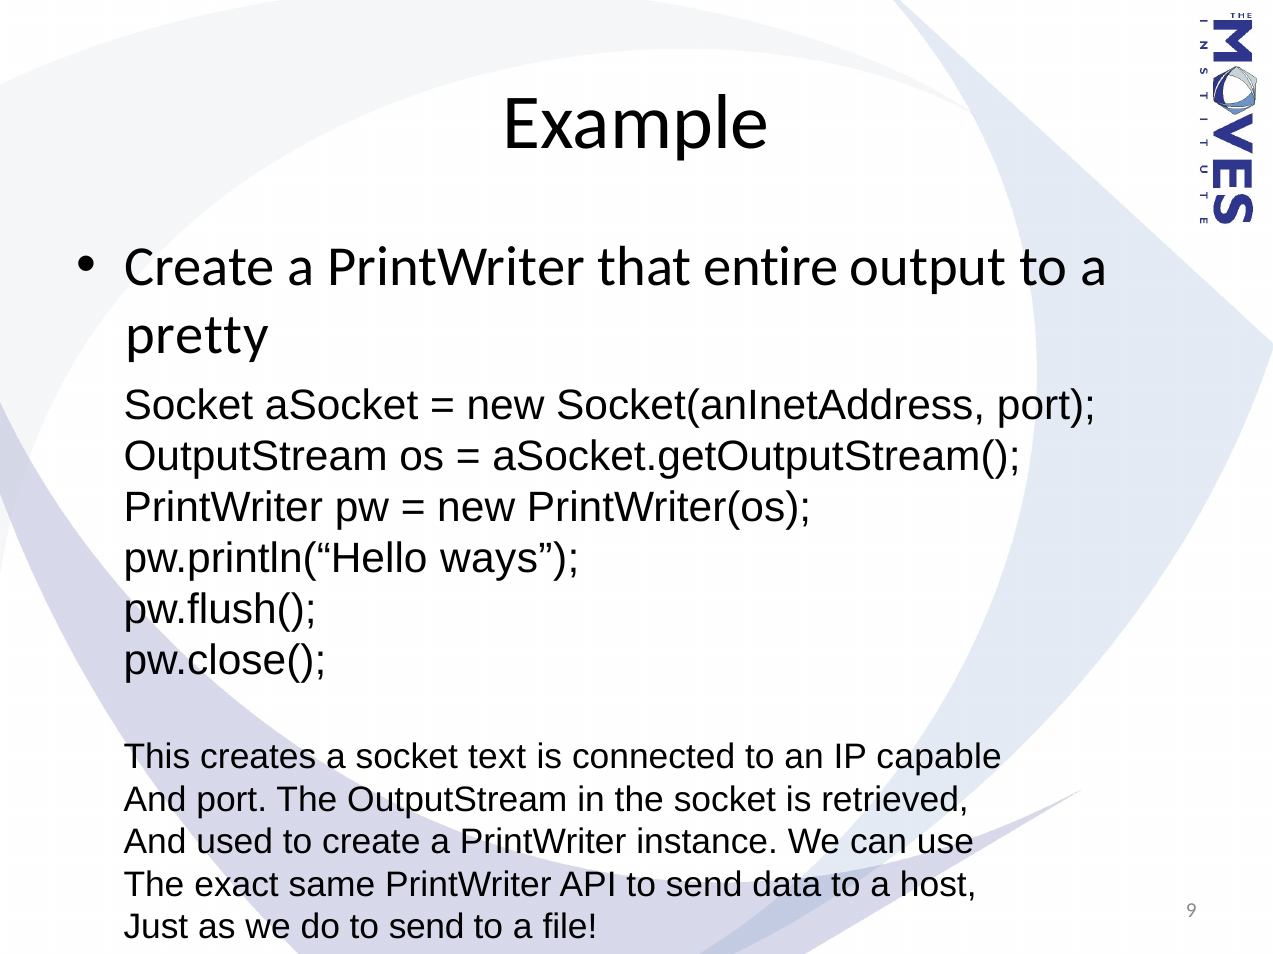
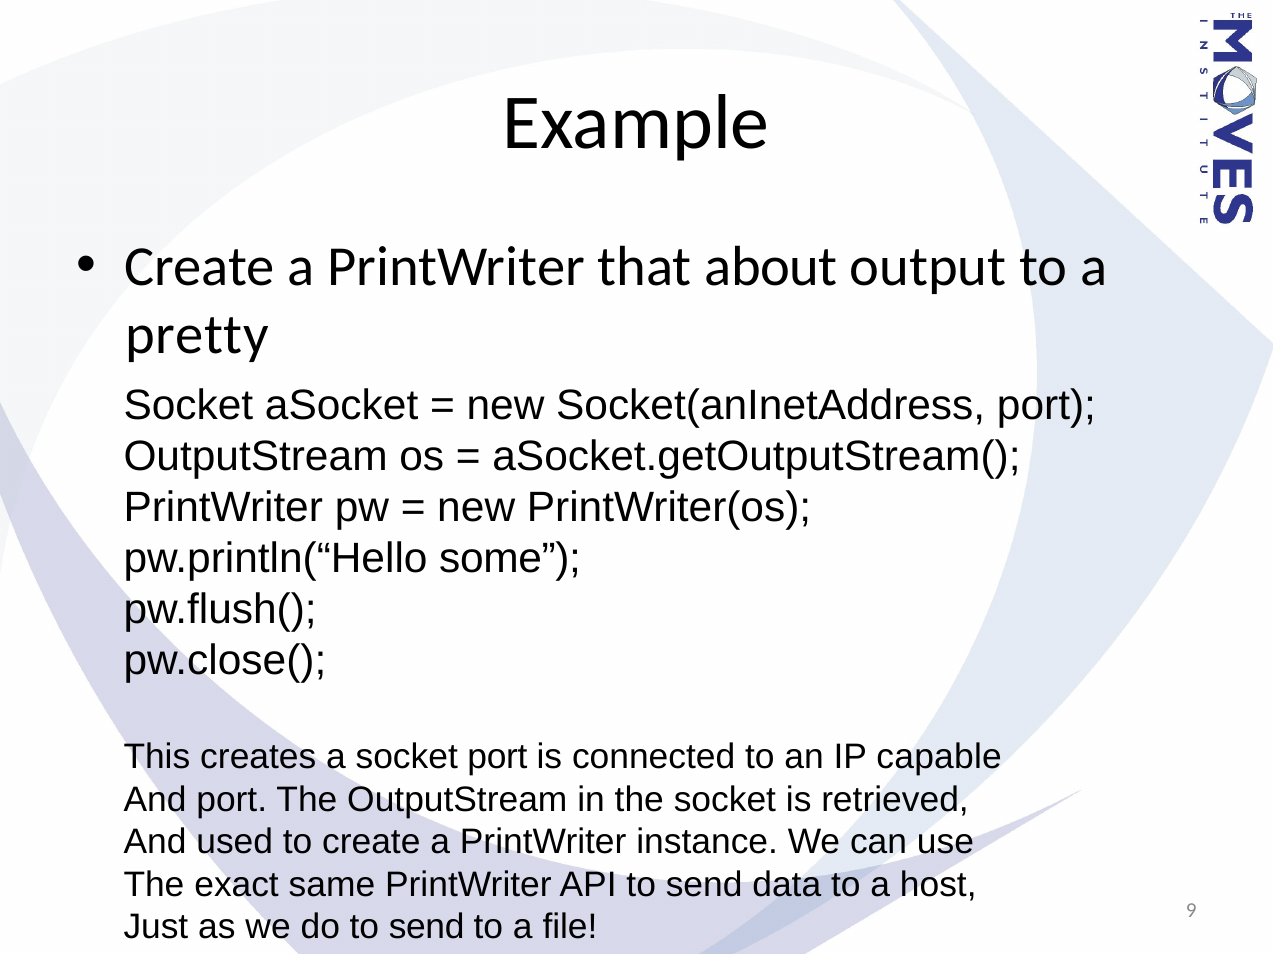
entire: entire -> about
ways: ways -> some
socket text: text -> port
